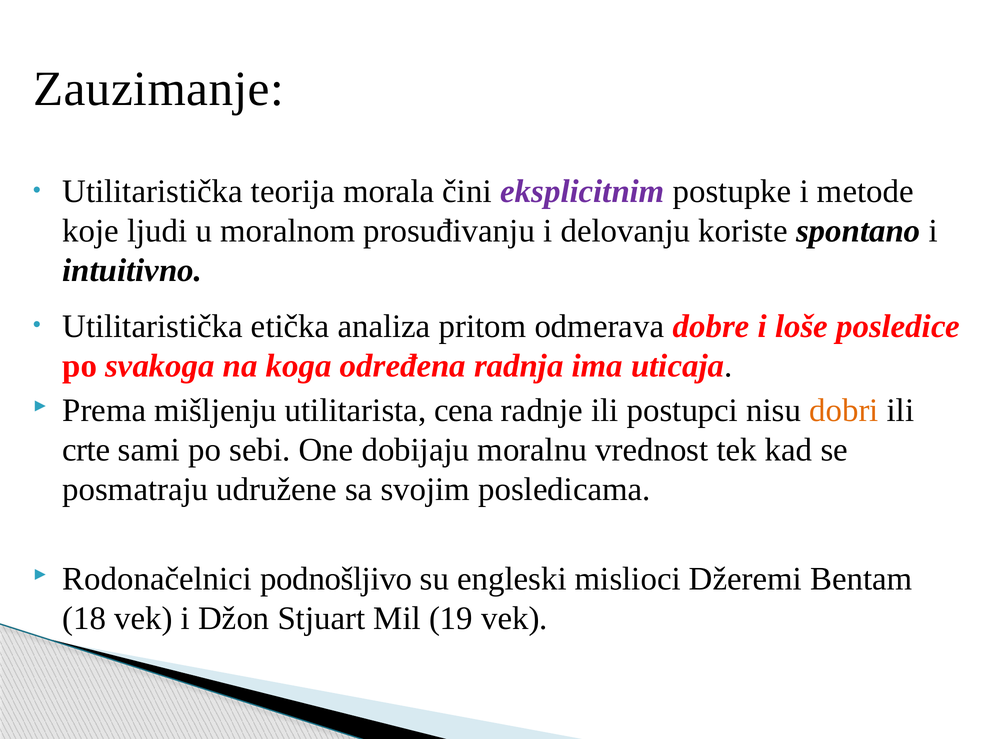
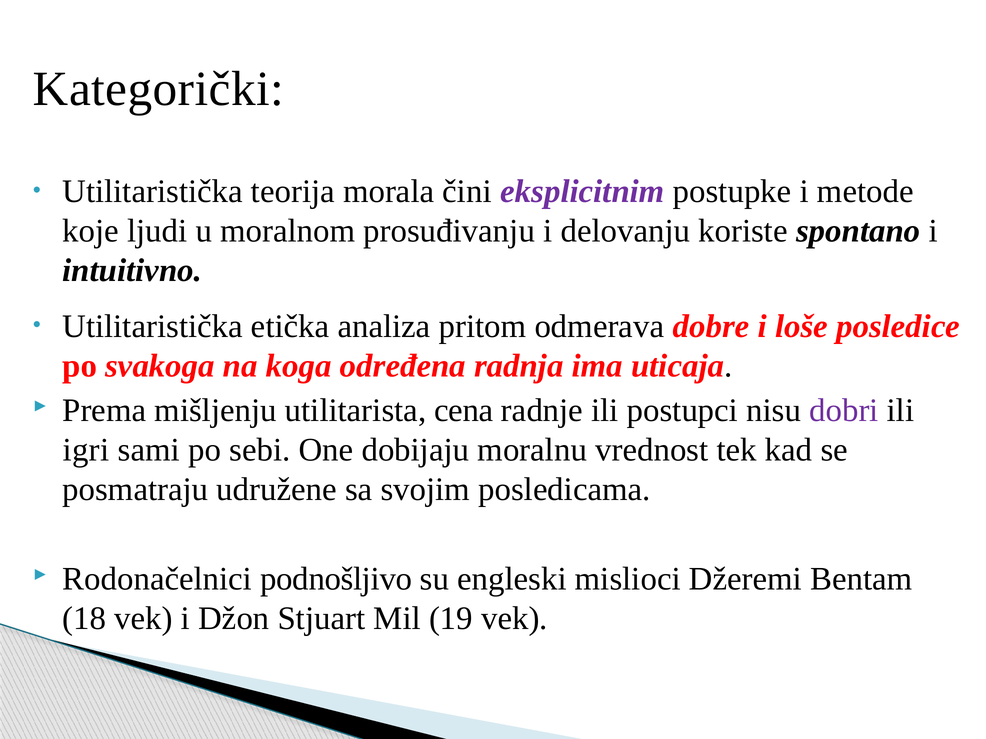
Zauzimanje: Zauzimanje -> Kategorički
dobri colour: orange -> purple
crte: crte -> igri
